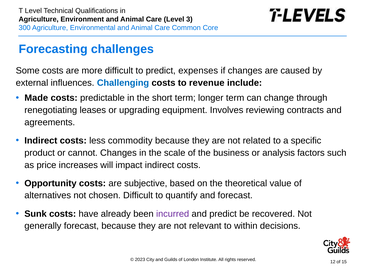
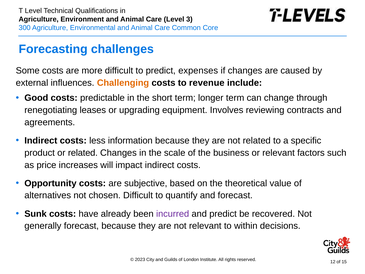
Challenging colour: blue -> orange
Made: Made -> Good
commodity: commodity -> information
or cannot: cannot -> related
or analysis: analysis -> relevant
